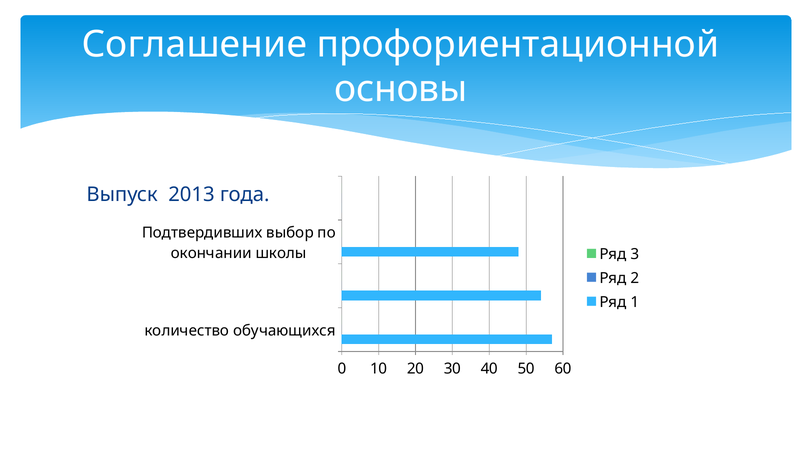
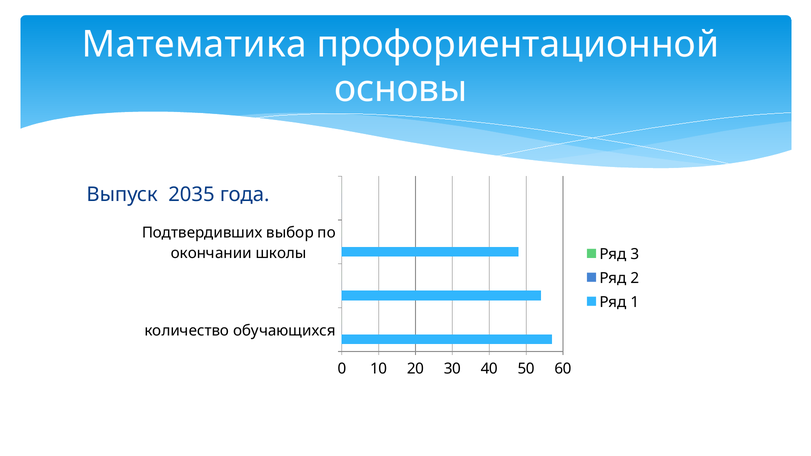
Соглашение: Соглашение -> Математика
2013: 2013 -> 2035
